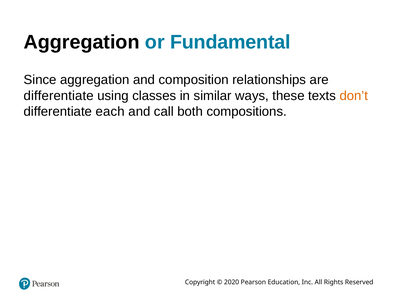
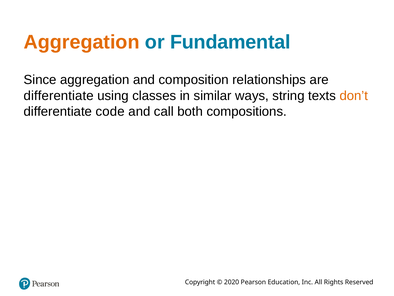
Aggregation at (82, 42) colour: black -> orange
these: these -> string
each: each -> code
